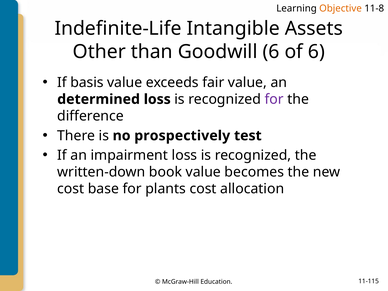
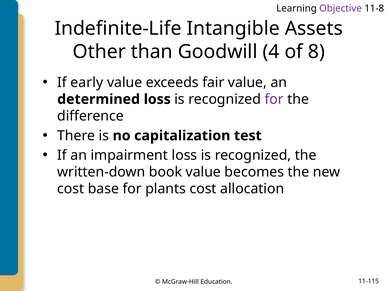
Objective colour: orange -> purple
Goodwill 6: 6 -> 4
of 6: 6 -> 8
basis: basis -> early
prospectively: prospectively -> capitalization
